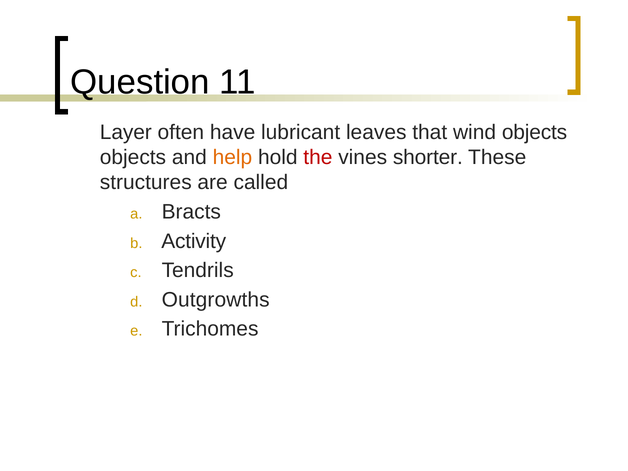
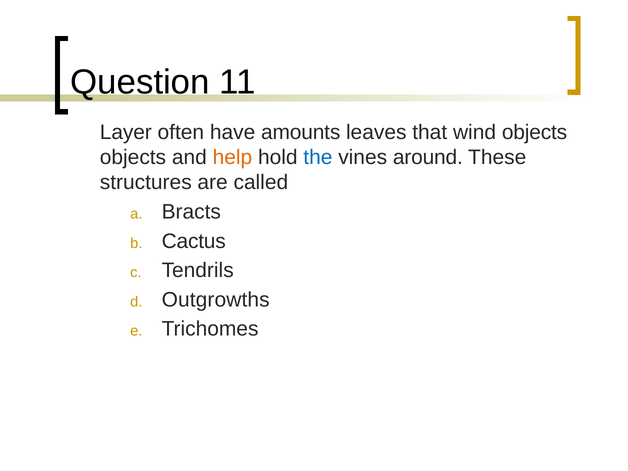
lubricant: lubricant -> amounts
the colour: red -> blue
shorter: shorter -> around
Activity: Activity -> Cactus
